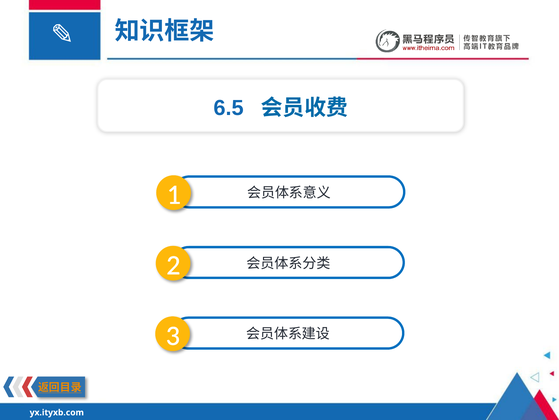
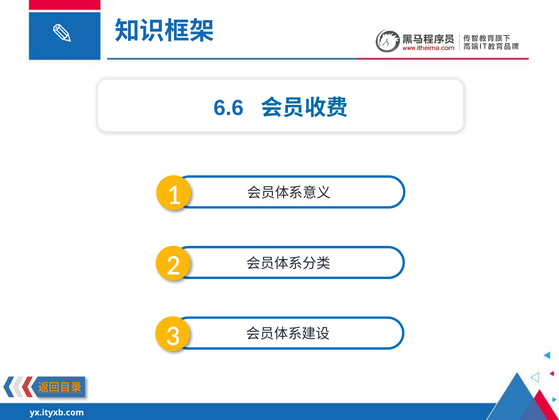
6.5: 6.5 -> 6.6
